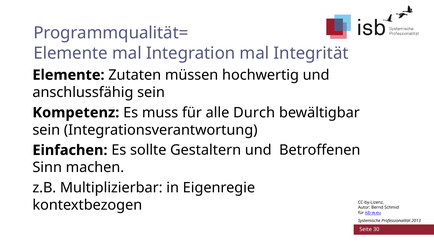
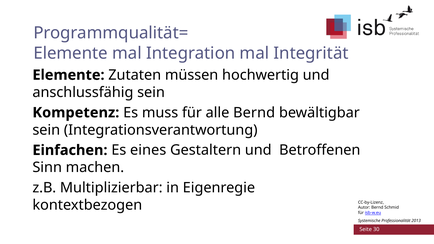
alle Durch: Durch -> Bernd
sollte: sollte -> eines
